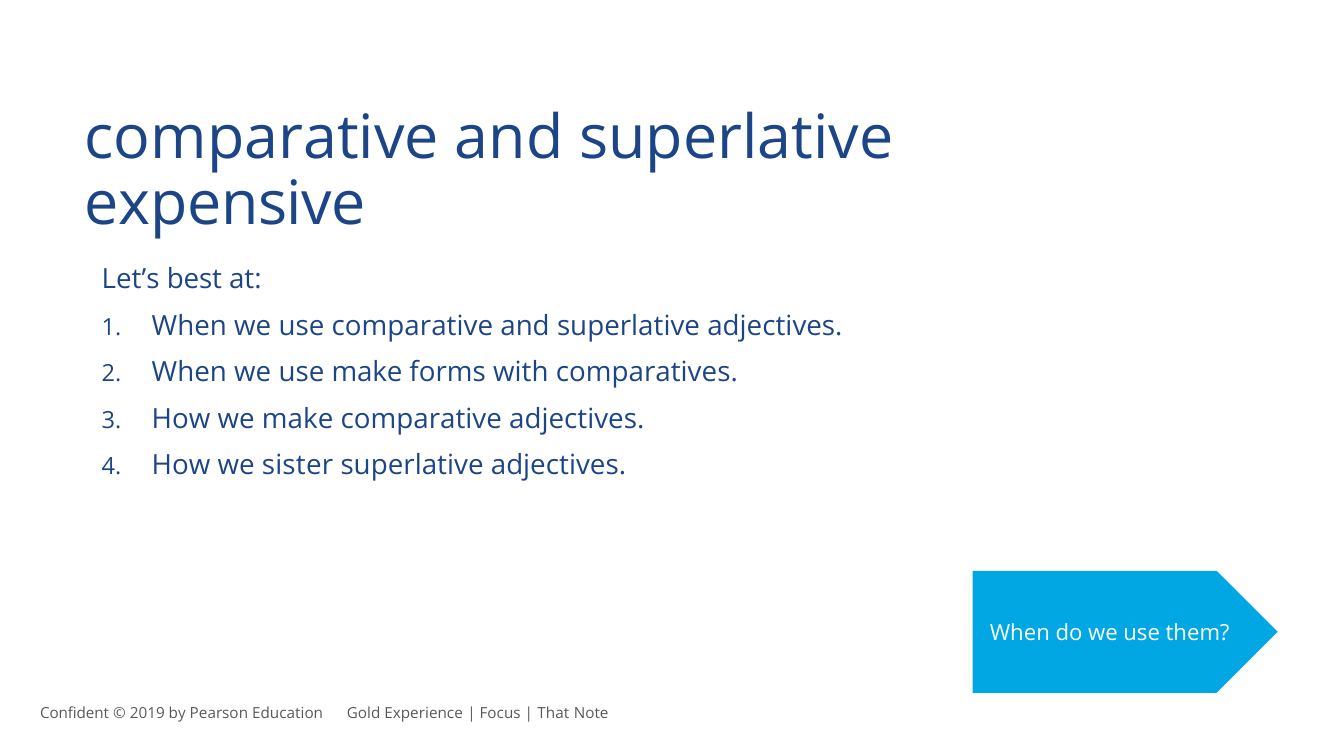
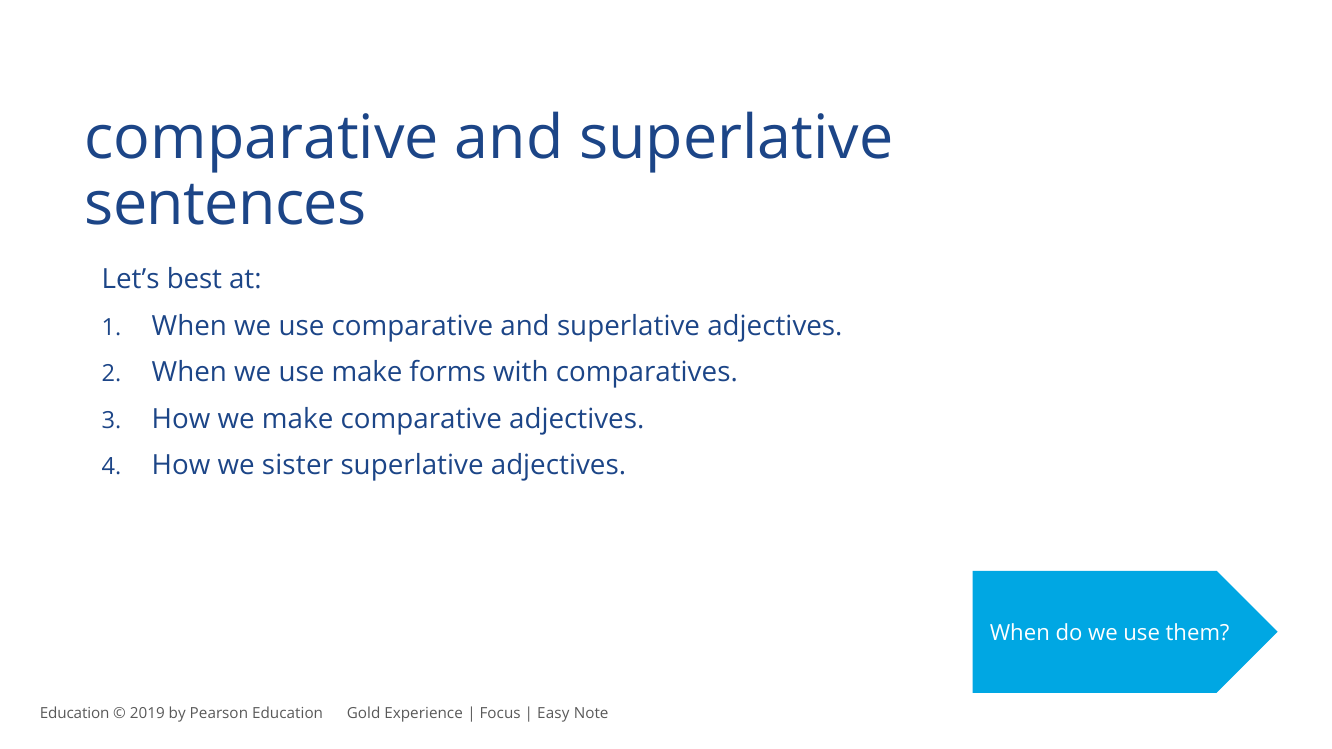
expensive: expensive -> sentences
Confident at (75, 714): Confident -> Education
That: That -> Easy
